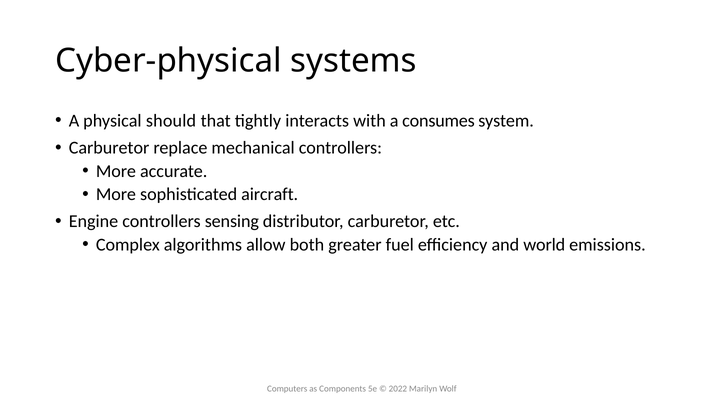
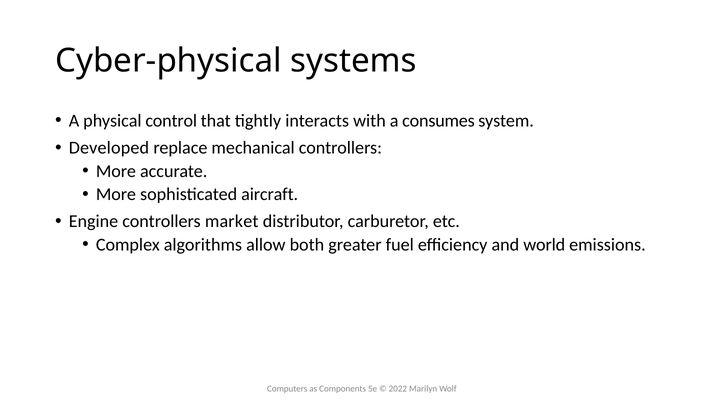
should: should -> control
Carburetor at (109, 148): Carburetor -> Developed
sensing: sensing -> market
